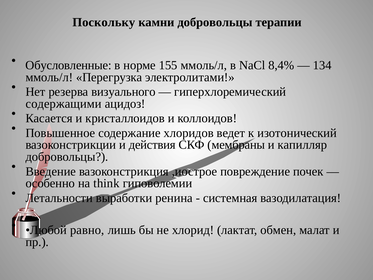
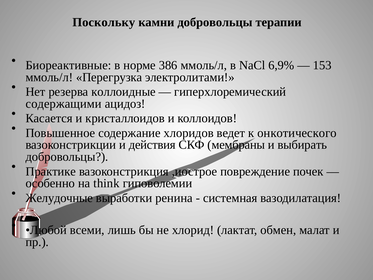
Обусловленные: Обусловленные -> Биореактивные
155: 155 -> 386
8,4%: 8,4% -> 6,9%
134: 134 -> 153
визуального: визуального -> коллоидные
изотонический: изотонический -> онкотического
капилляр: капилляр -> выбирать
Введение: Введение -> Практике
Летальности: Летальности -> Желудочные
равно: равно -> всеми
